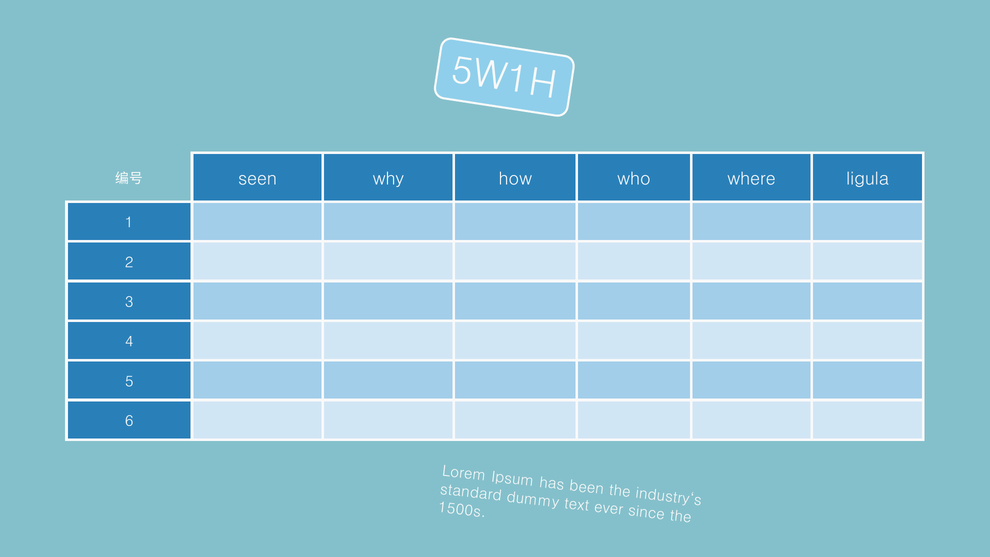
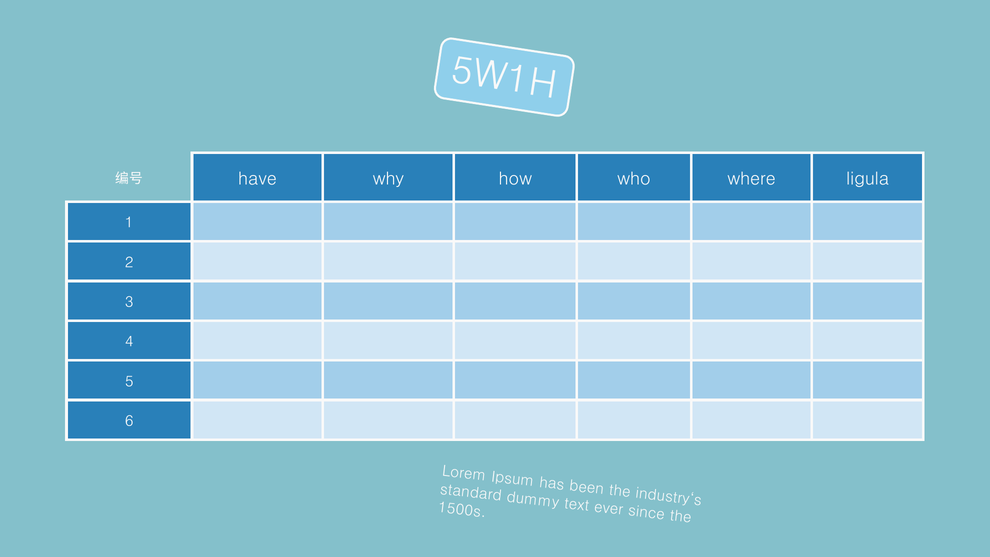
seen: seen -> have
